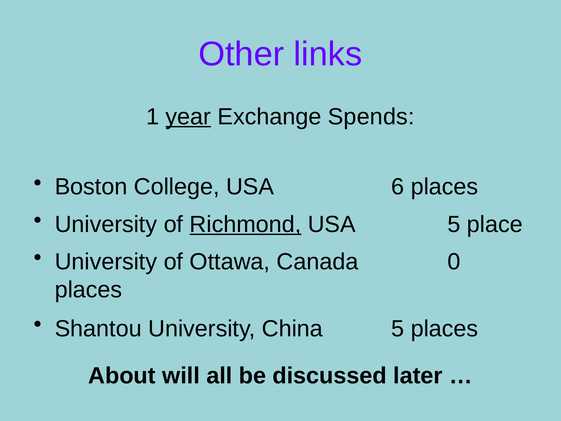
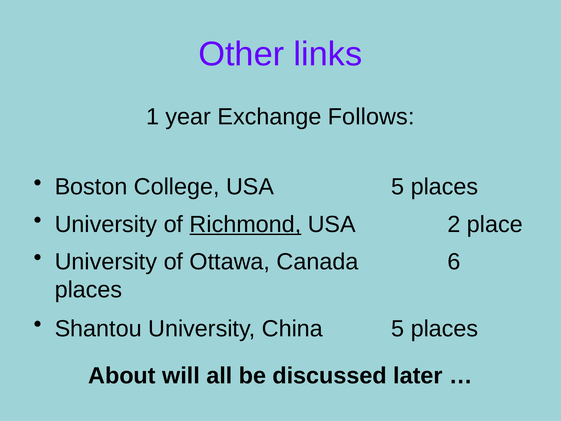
year underline: present -> none
Spends: Spends -> Follows
USA 6: 6 -> 5
USA 5: 5 -> 2
0: 0 -> 6
